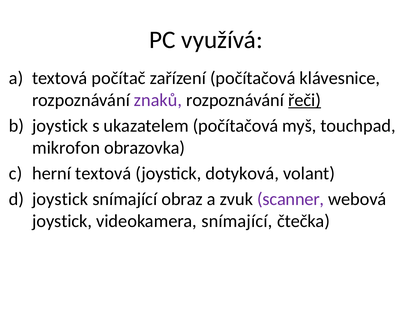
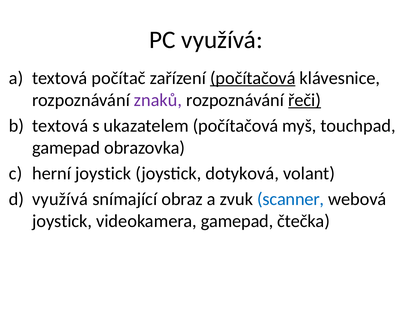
počítačová at (253, 78) underline: none -> present
joystick at (60, 126): joystick -> textová
mikrofon at (66, 148): mikrofon -> gamepad
herní textová: textová -> joystick
joystick at (60, 199): joystick -> využívá
scanner colour: purple -> blue
videokamera snímající: snímající -> gamepad
